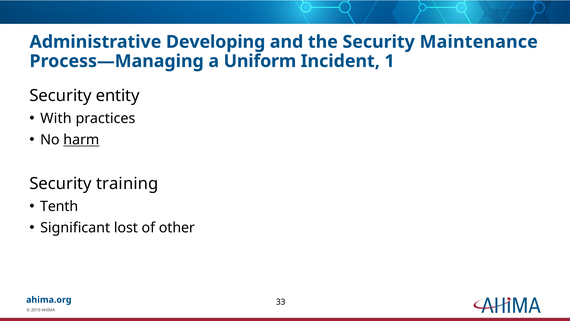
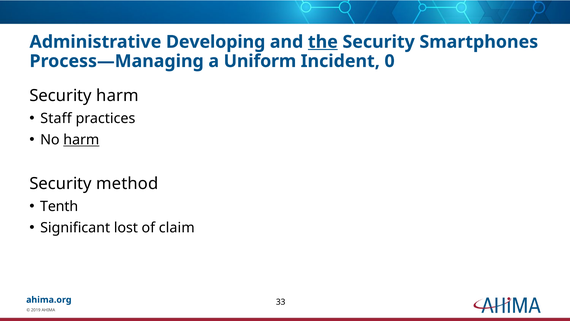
the underline: none -> present
Maintenance: Maintenance -> Smartphones
1: 1 -> 0
Security entity: entity -> harm
With: With -> Staff
training: training -> method
other: other -> claim
